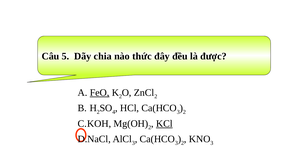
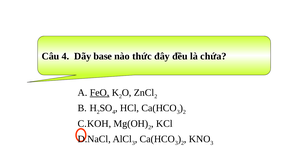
Câu 5: 5 -> 4
chia: chia -> base
được: được -> chứa
KCl underline: present -> none
